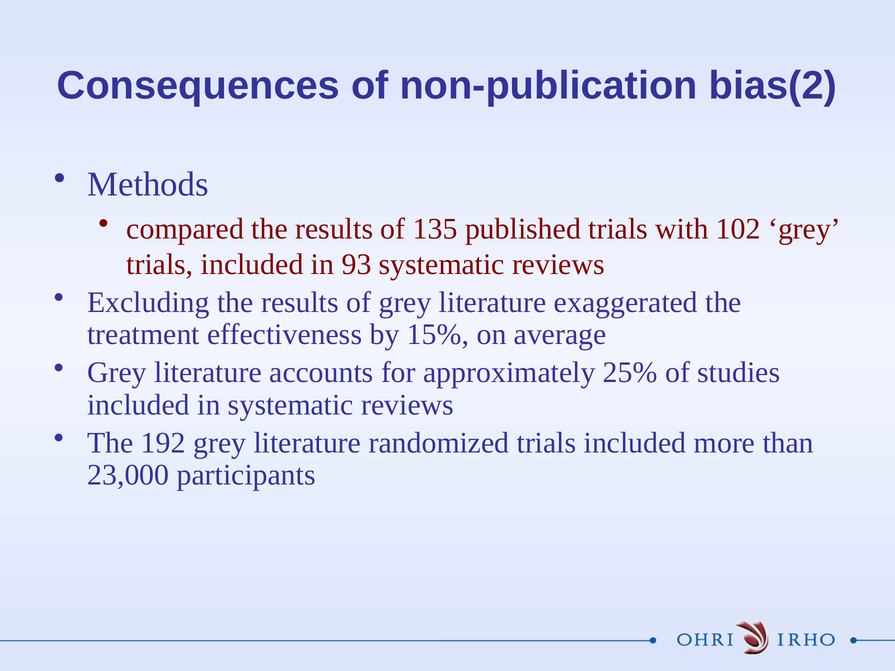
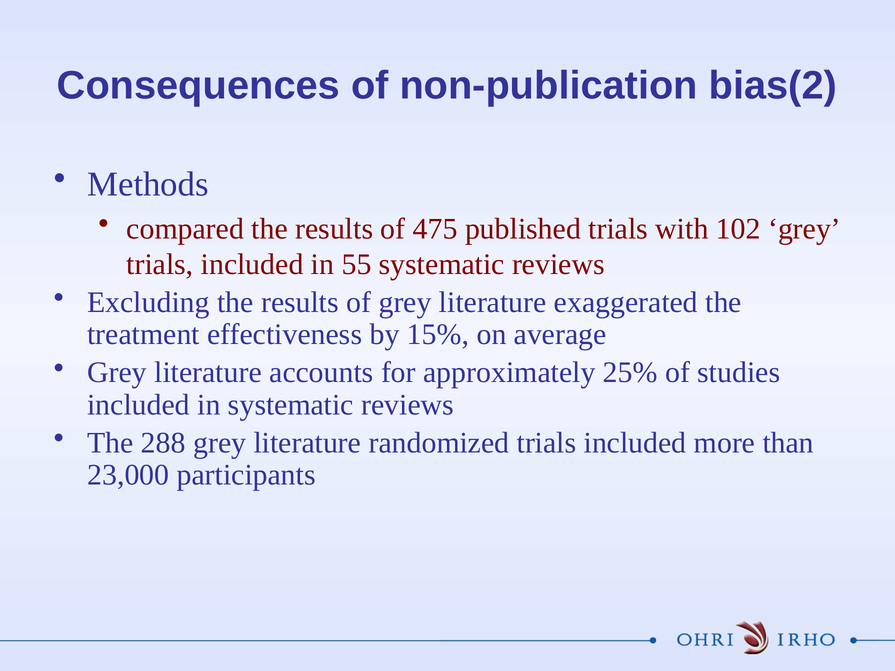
135: 135 -> 475
93: 93 -> 55
192: 192 -> 288
